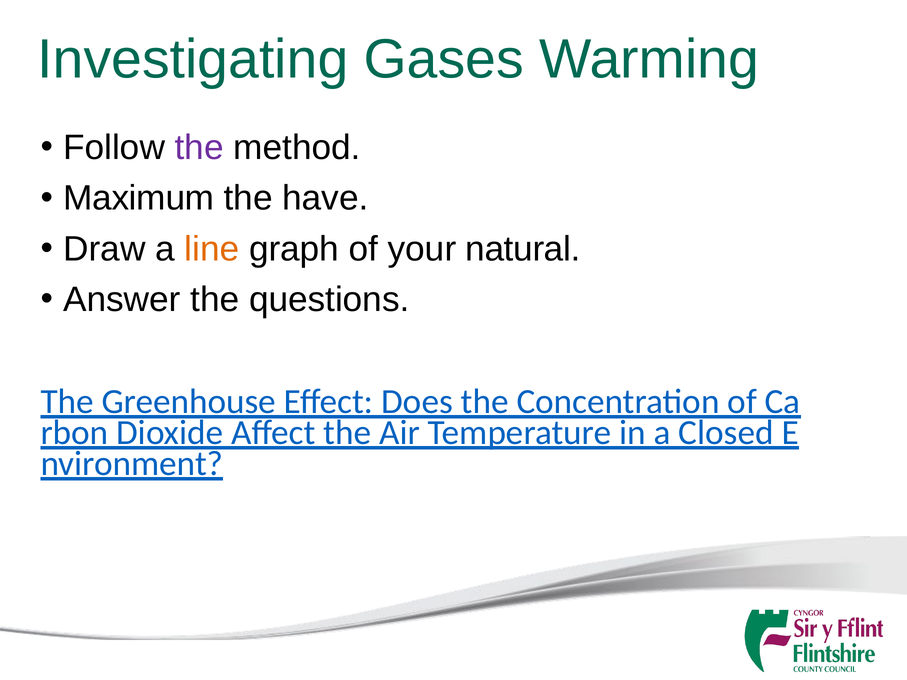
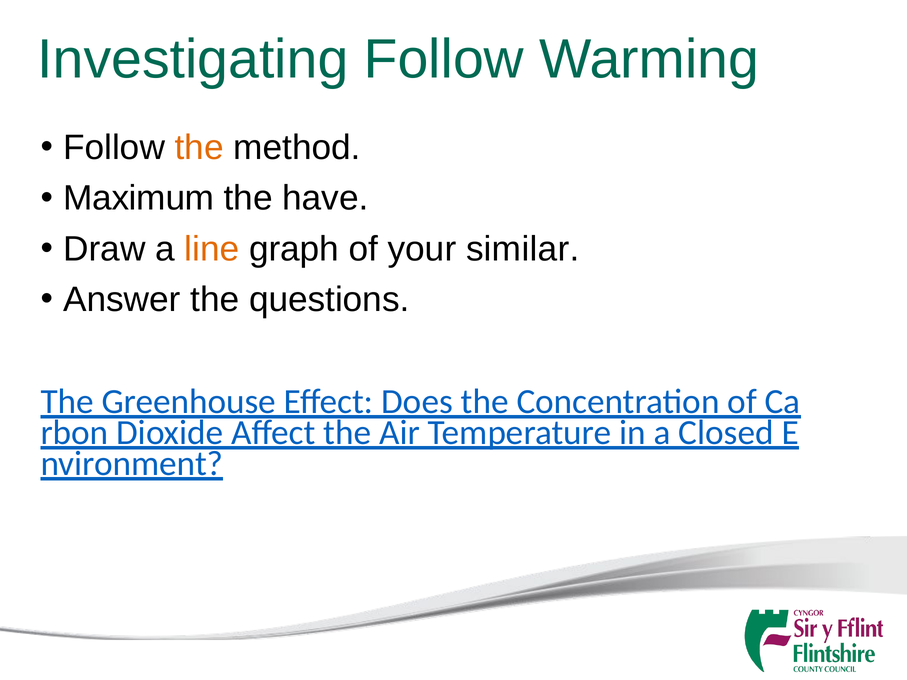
Investigating Gases: Gases -> Follow
the at (199, 148) colour: purple -> orange
natural: natural -> similar
